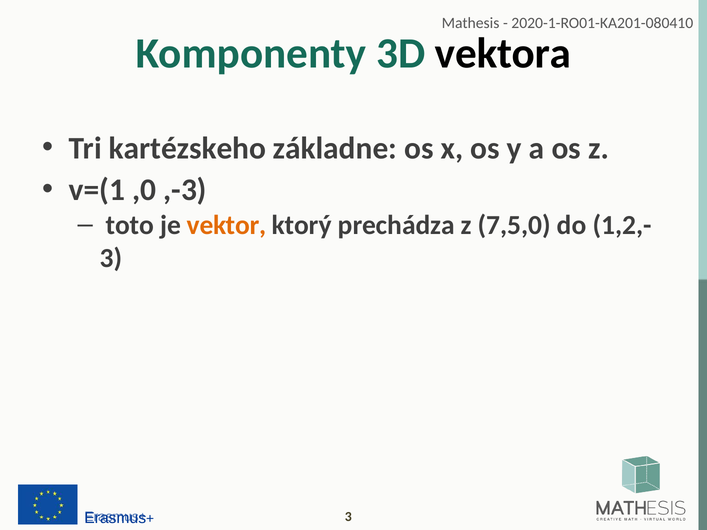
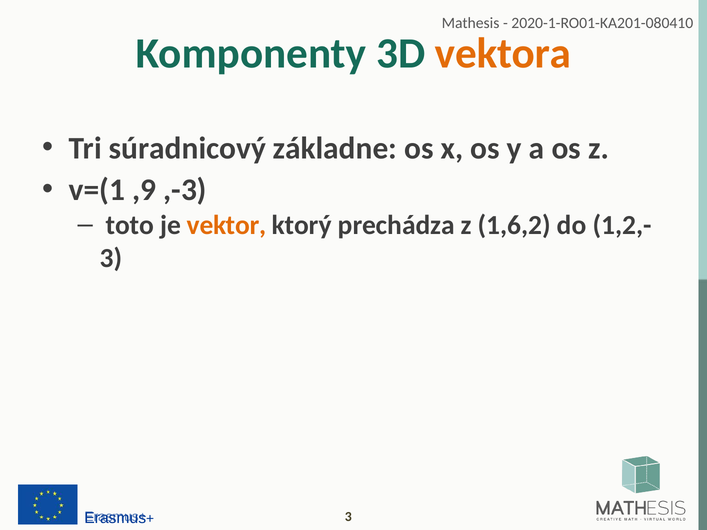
vektora colour: black -> orange
kartézskeho: kartézskeho -> súradnicový
,0: ,0 -> ,9
7,5,0: 7,5,0 -> 1,6,2
